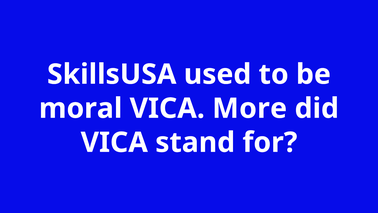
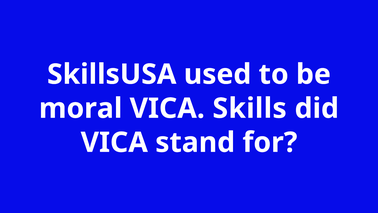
More: More -> Skills
